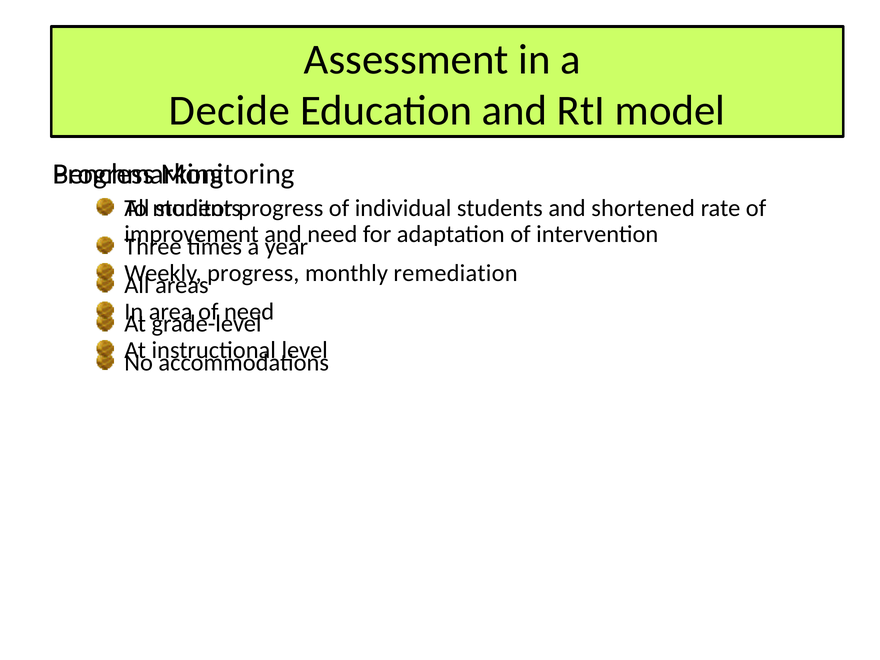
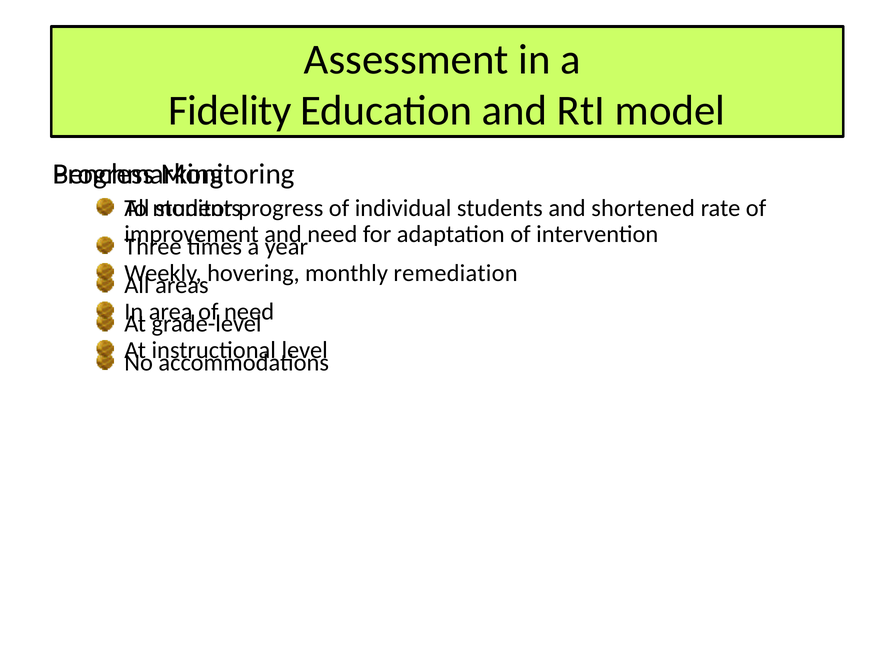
Decide: Decide -> Fidelity
progress at (253, 273): progress -> hovering
